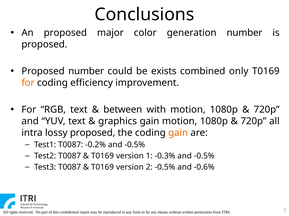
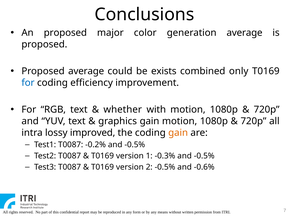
generation number: number -> average
Proposed number: number -> average
for at (28, 83) colour: orange -> blue
between: between -> whether
lossy proposed: proposed -> improved
